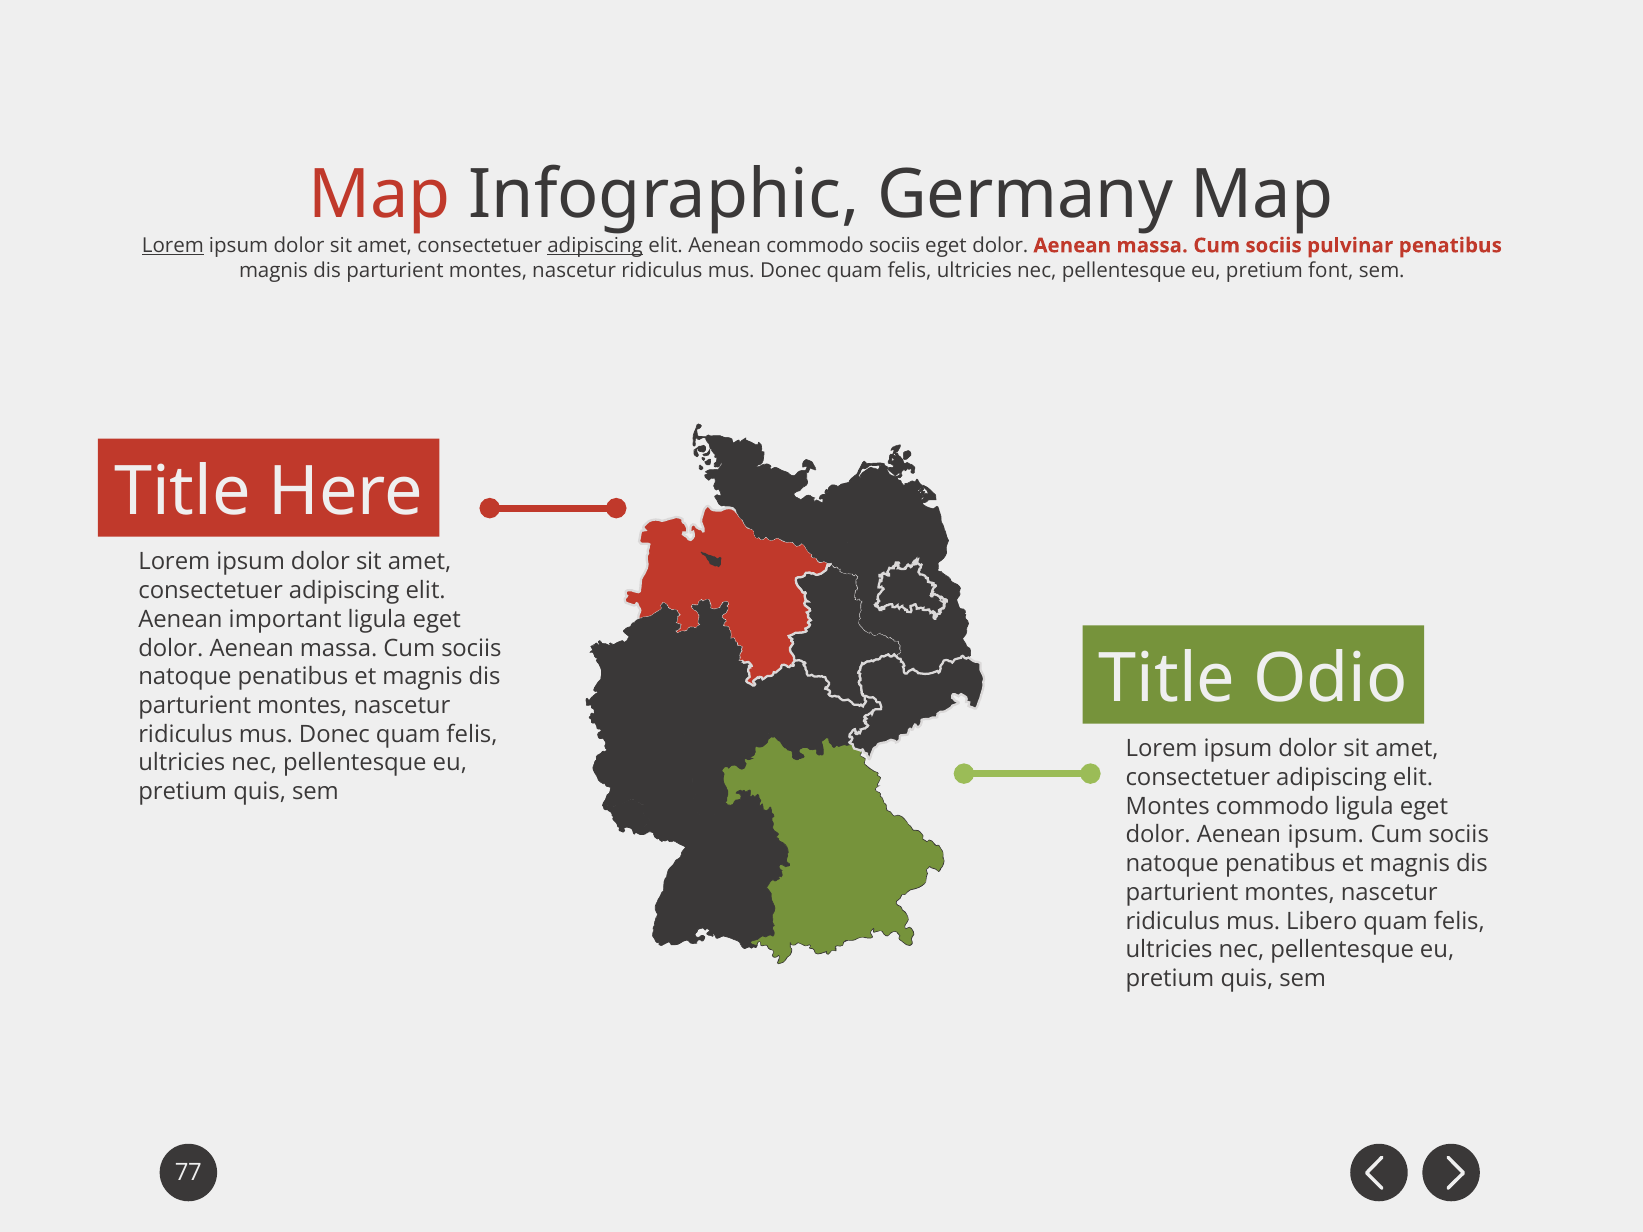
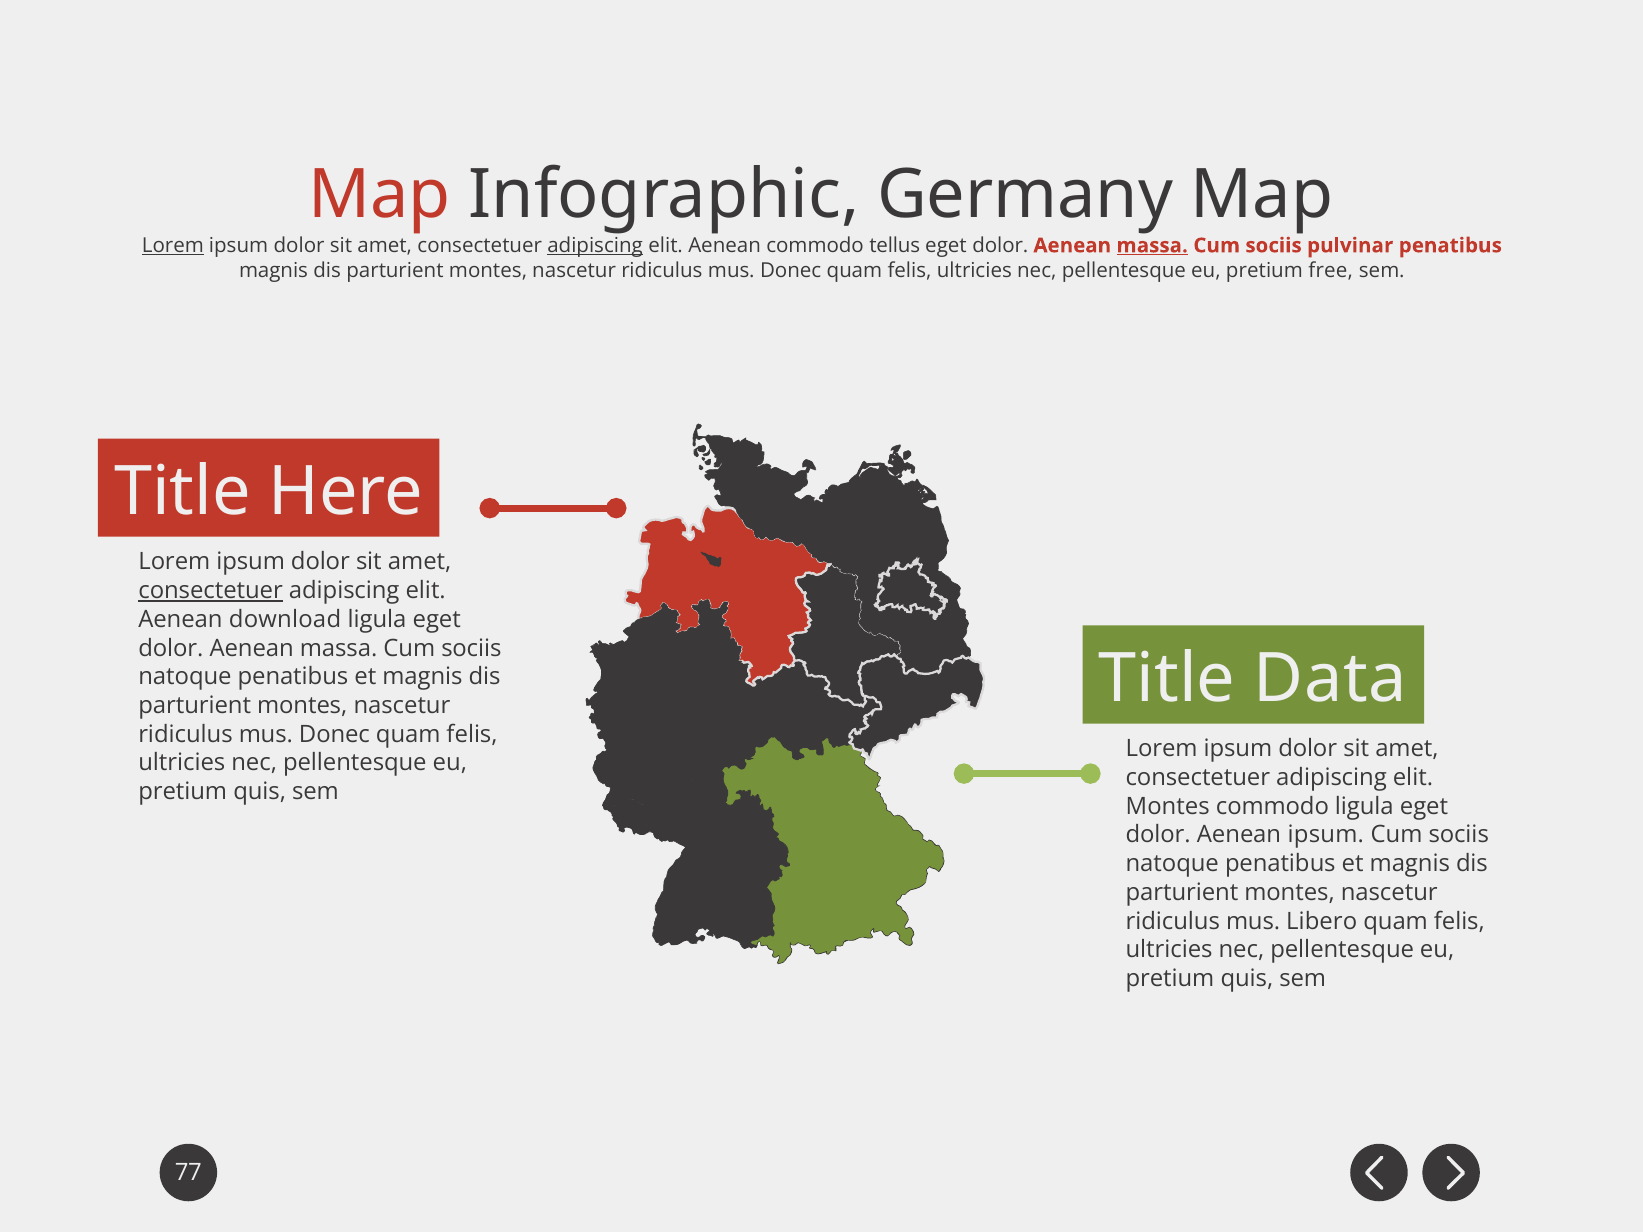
commodo sociis: sociis -> tellus
massa at (1152, 246) underline: none -> present
font: font -> free
consectetuer at (211, 591) underline: none -> present
important: important -> download
Odio: Odio -> Data
